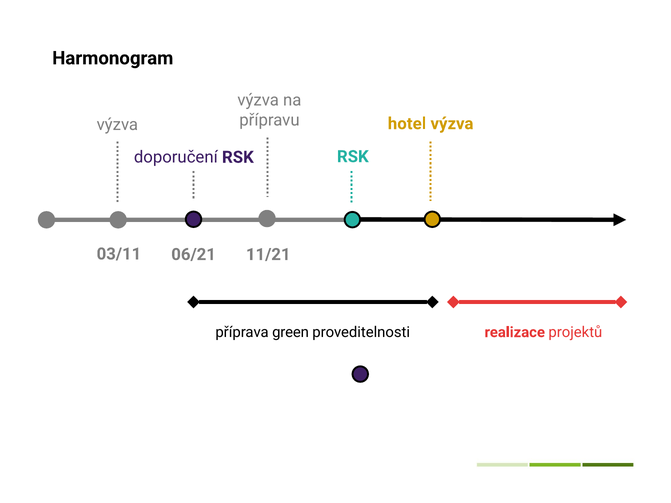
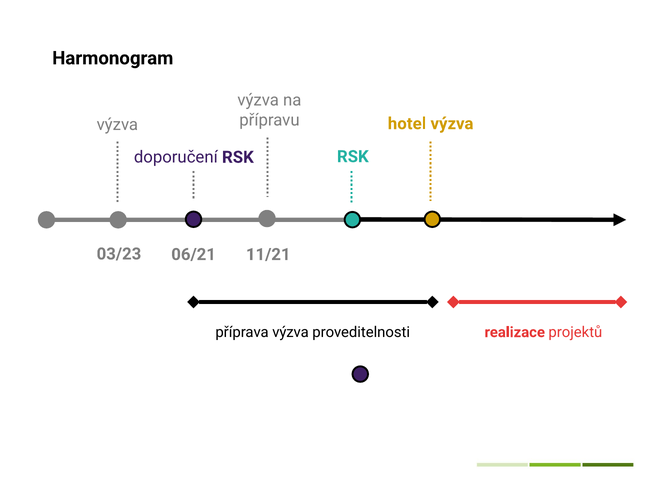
03/11: 03/11 -> 03/23
příprava green: green -> výzva
